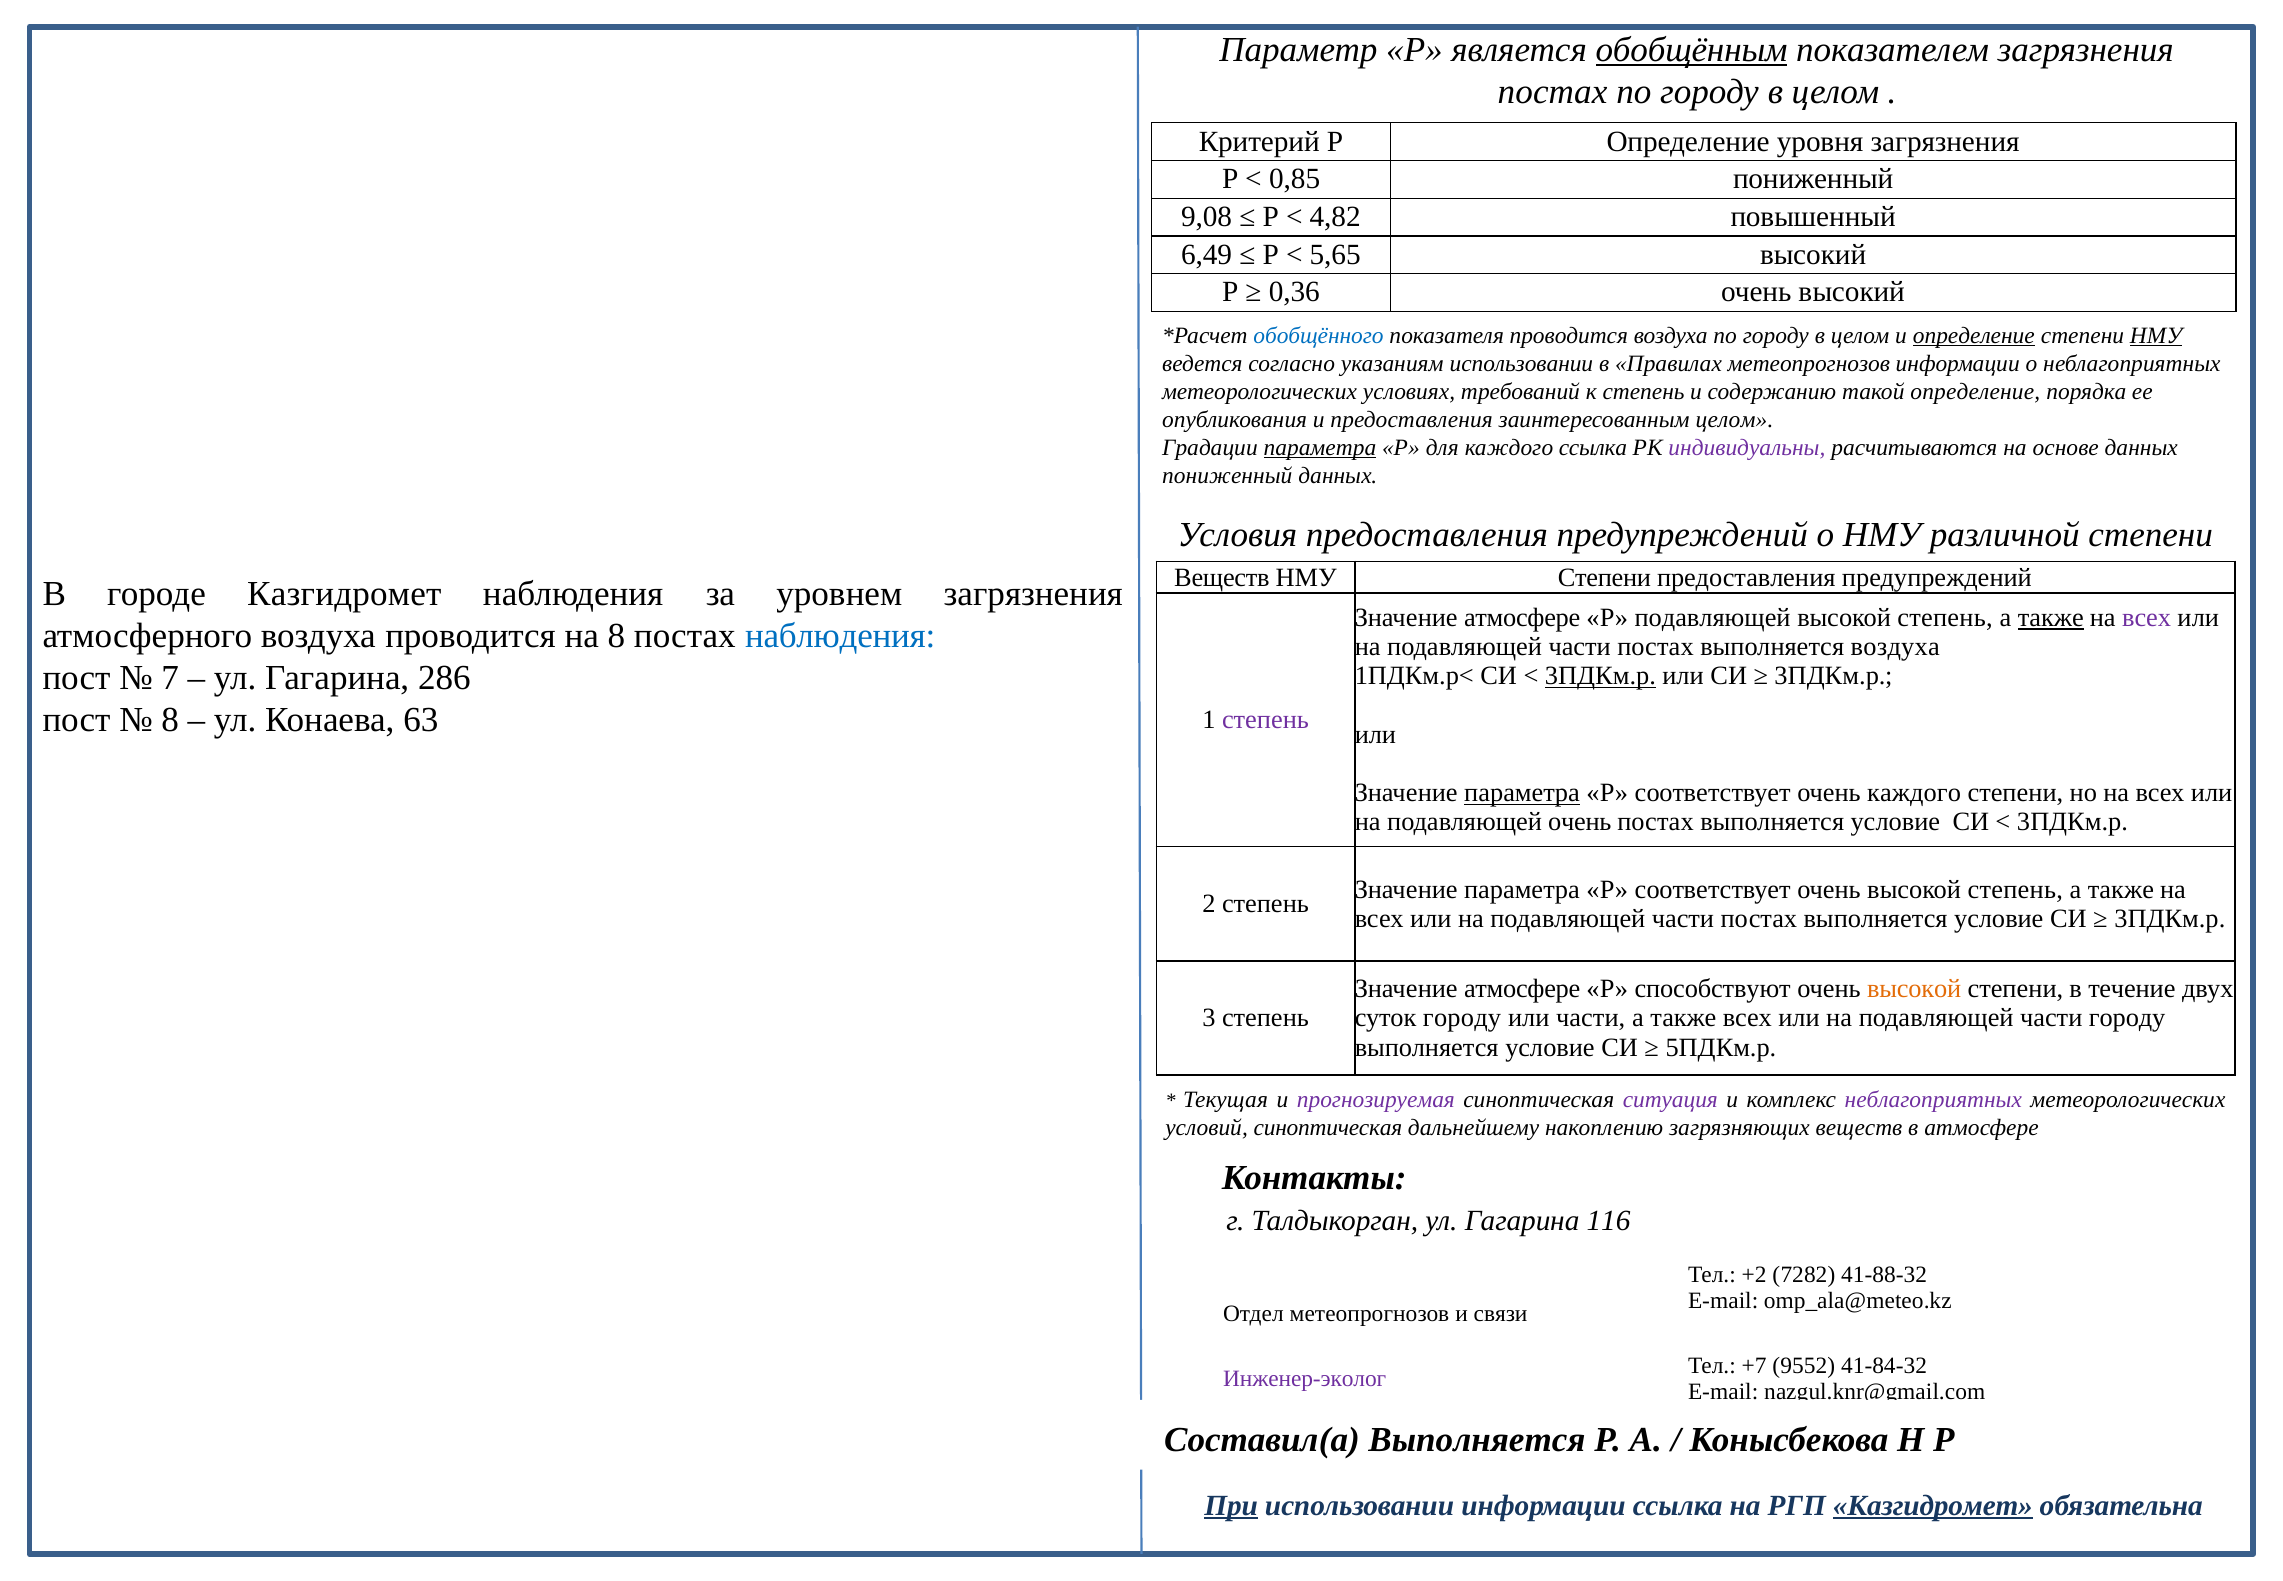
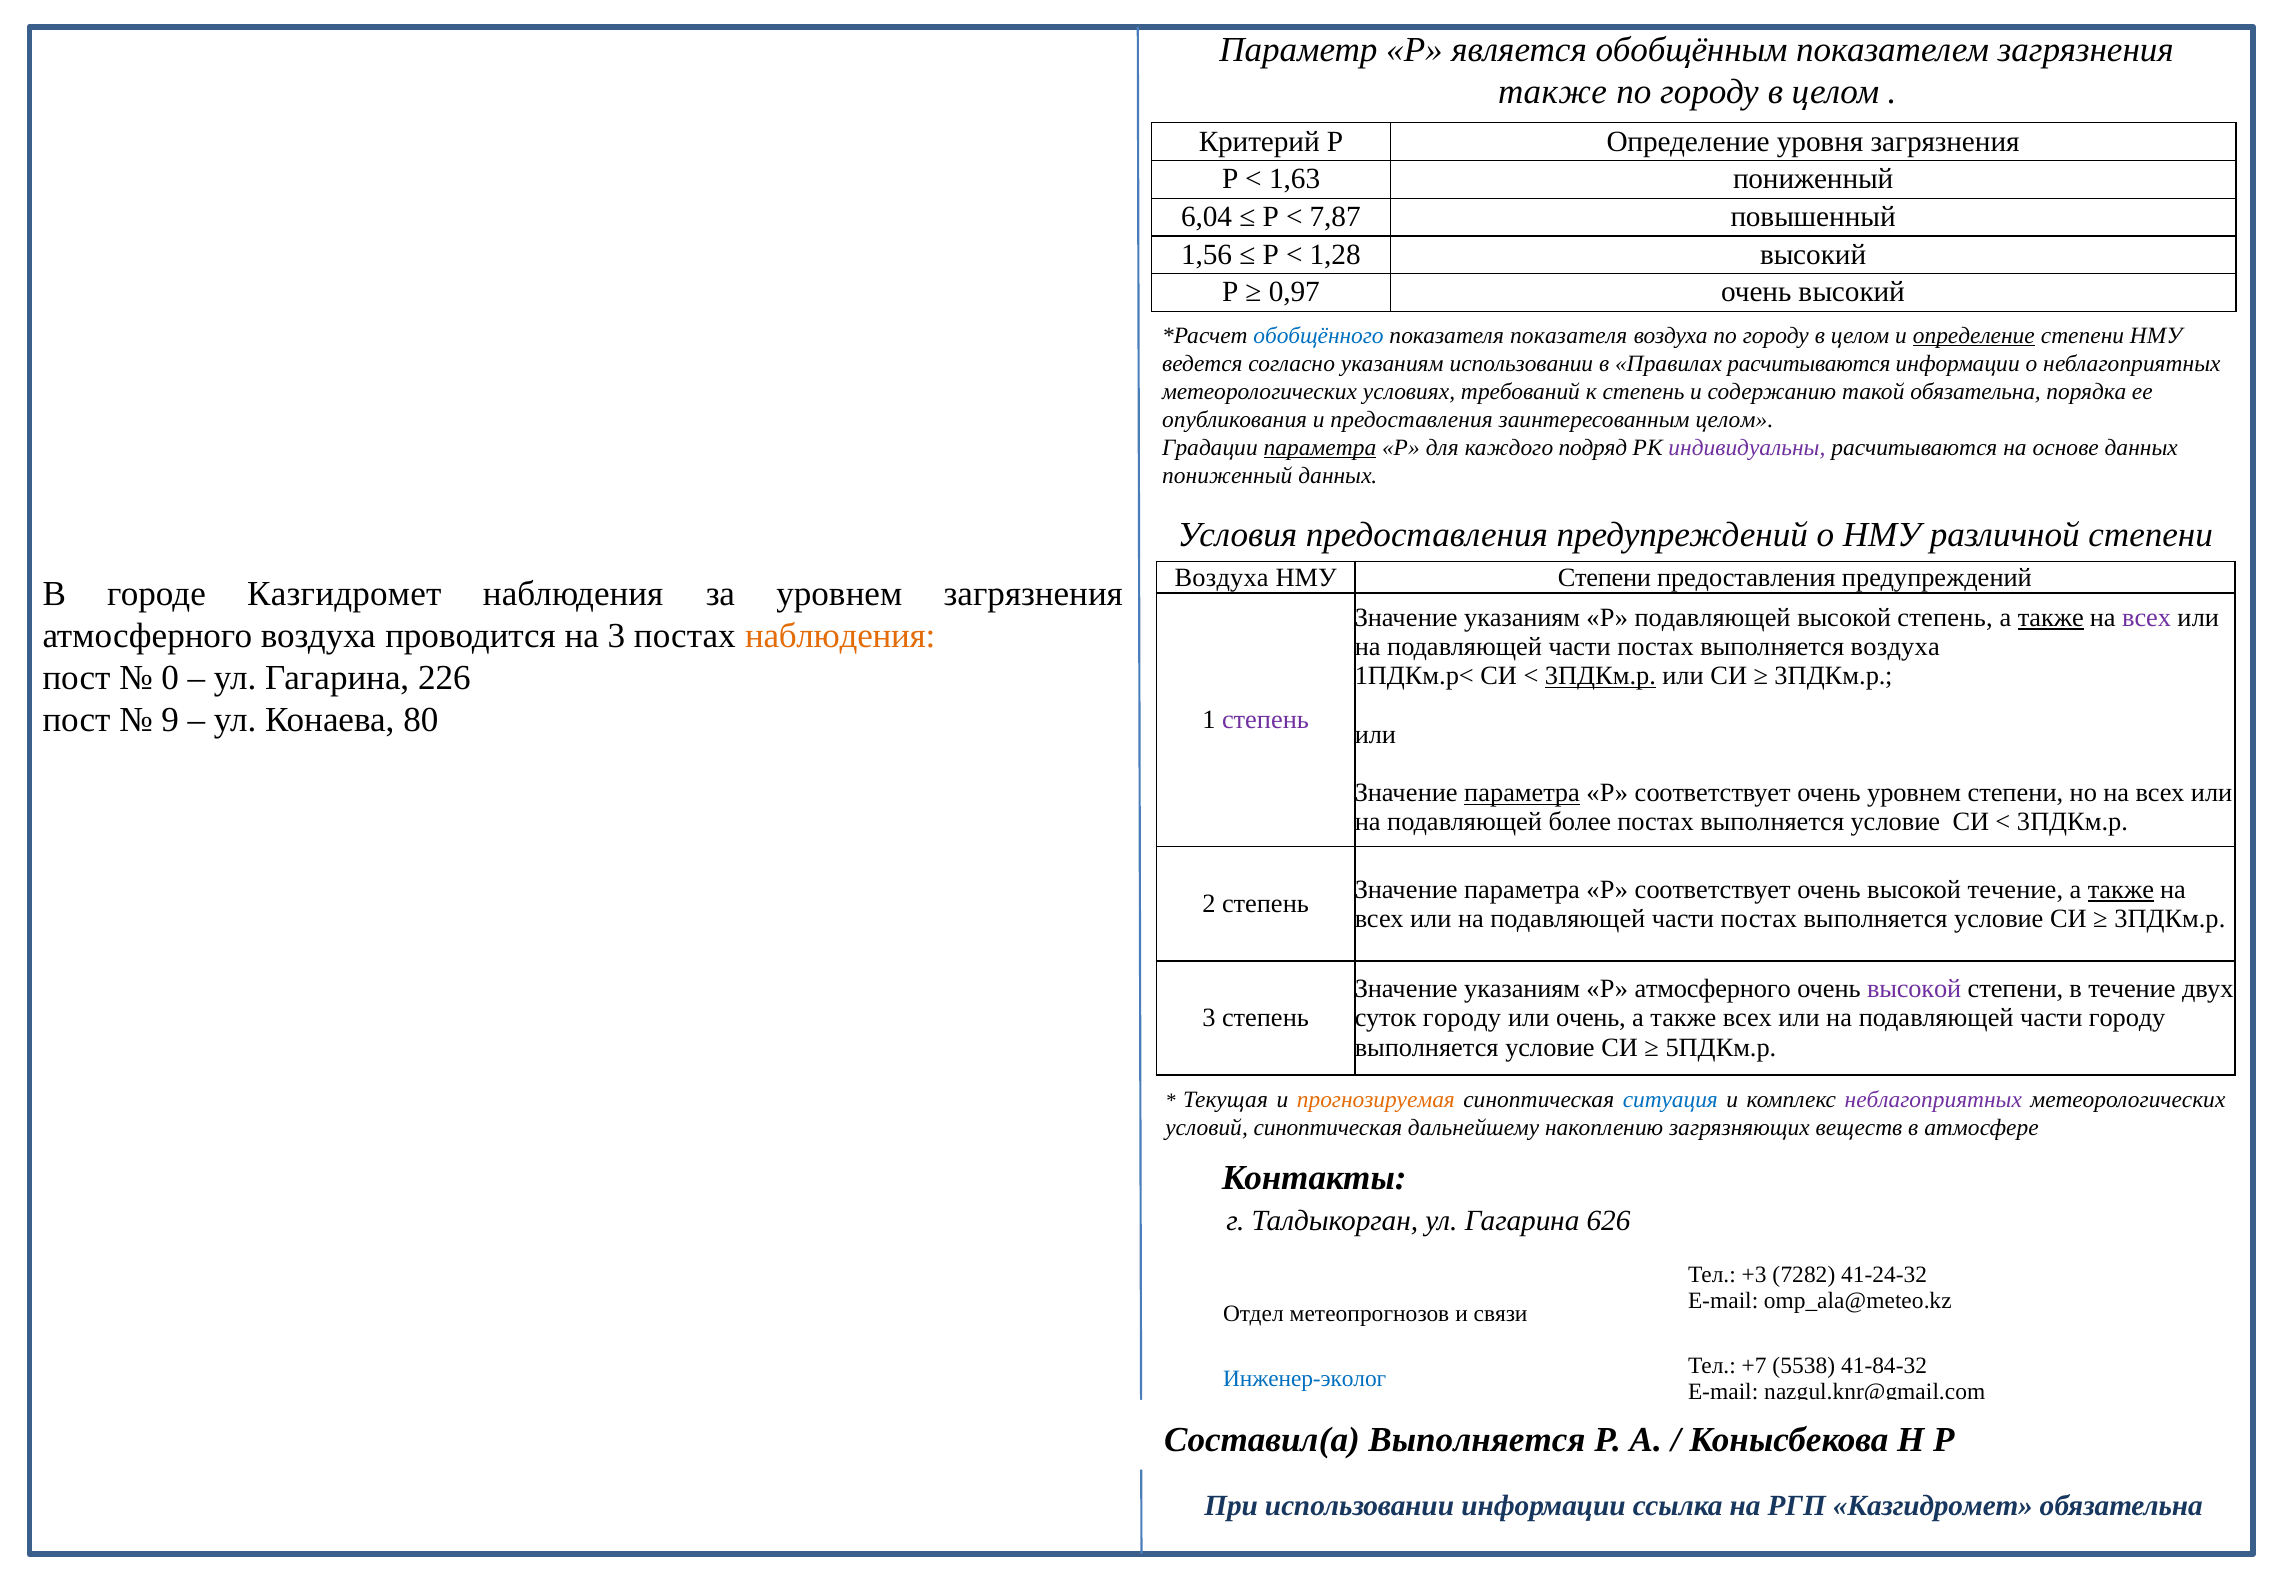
обобщённым underline: present -> none
постах at (1553, 92): постах -> также
0,85: 0,85 -> 1,63
9,08: 9,08 -> 6,04
4,82: 4,82 -> 7,87
6,49: 6,49 -> 1,56
5,65: 5,65 -> 1,28
0,36: 0,36 -> 0,97
показателя проводится: проводится -> показателя
НМУ at (2156, 335) underline: present -> none
Правилах метеопрогнозов: метеопрогнозов -> расчитываются
такой определение: определение -> обязательна
каждого ссылка: ссылка -> подряд
Веществ at (1222, 577): Веществ -> Воздуха
атмосфере at (1522, 618): атмосфере -> указаниям
на 8: 8 -> 3
наблюдения at (840, 636) colour: blue -> orange
7: 7 -> 0
286: 286 -> 226
8 at (170, 720): 8 -> 9
63: 63 -> 80
очень каждого: каждого -> уровнем
подавляющей очень: очень -> более
очень высокой степень: степень -> течение
также at (2121, 889) underline: none -> present
атмосфере at (1522, 989): атмосфере -> указаниям
Р способствуют: способствуют -> атмосферного
высокой at (1914, 989) colour: orange -> purple
или части: части -> очень
прогнозируемая colour: purple -> orange
ситуация colour: purple -> blue
116: 116 -> 626
+2: +2 -> +3
41-88-32: 41-88-32 -> 41-24-32
9552: 9552 -> 5538
Инженер-эколог colour: purple -> blue
При underline: present -> none
Казгидромет at (1933, 1505) underline: present -> none
